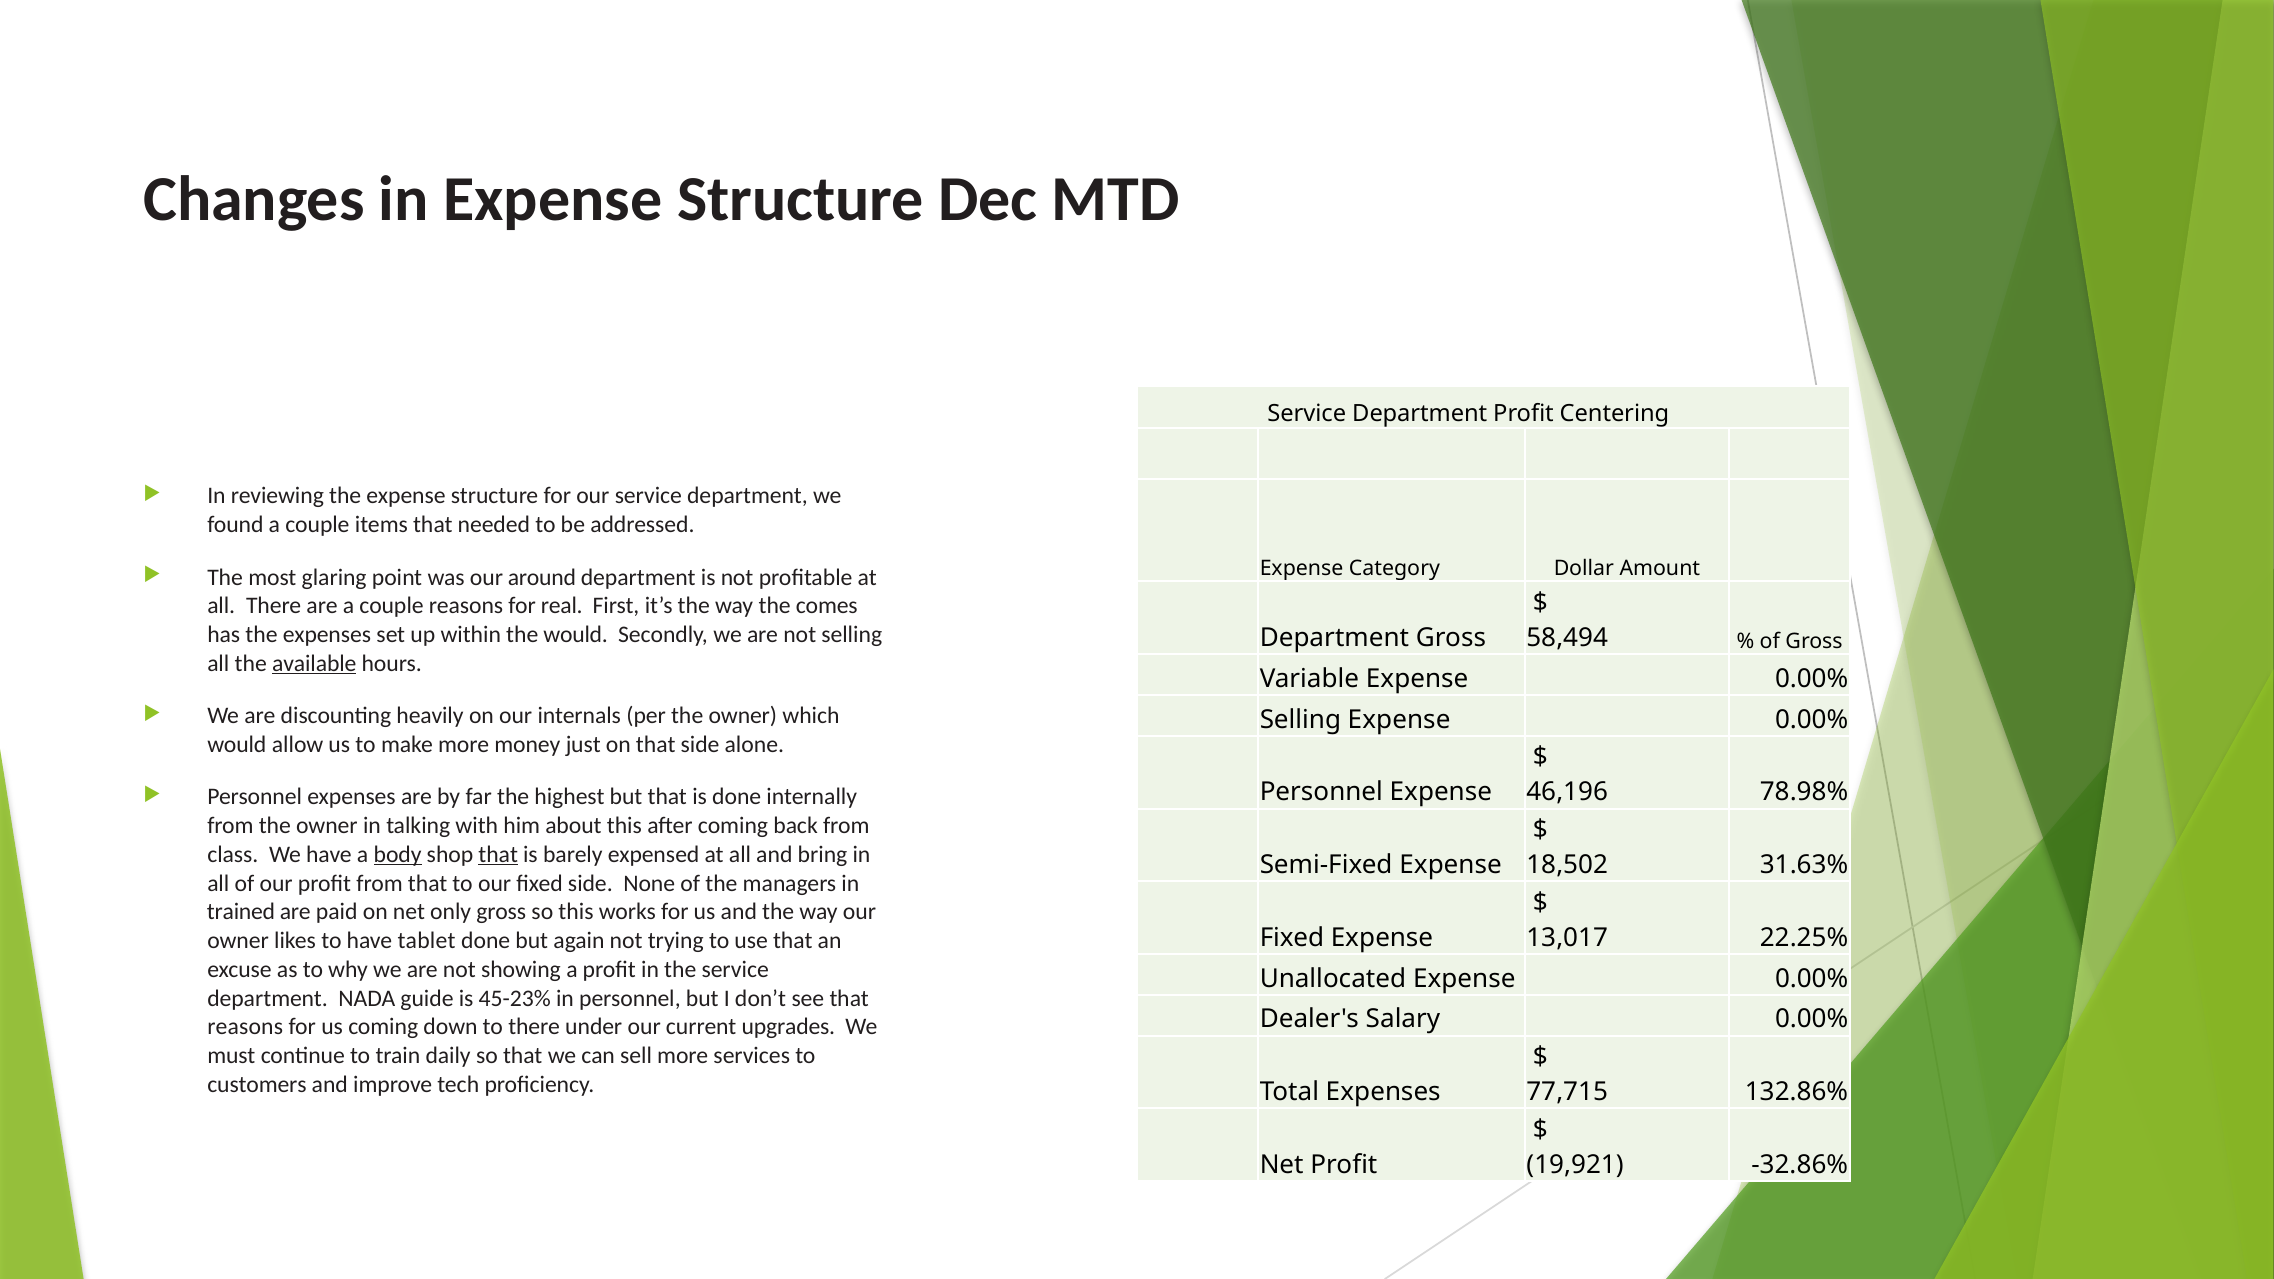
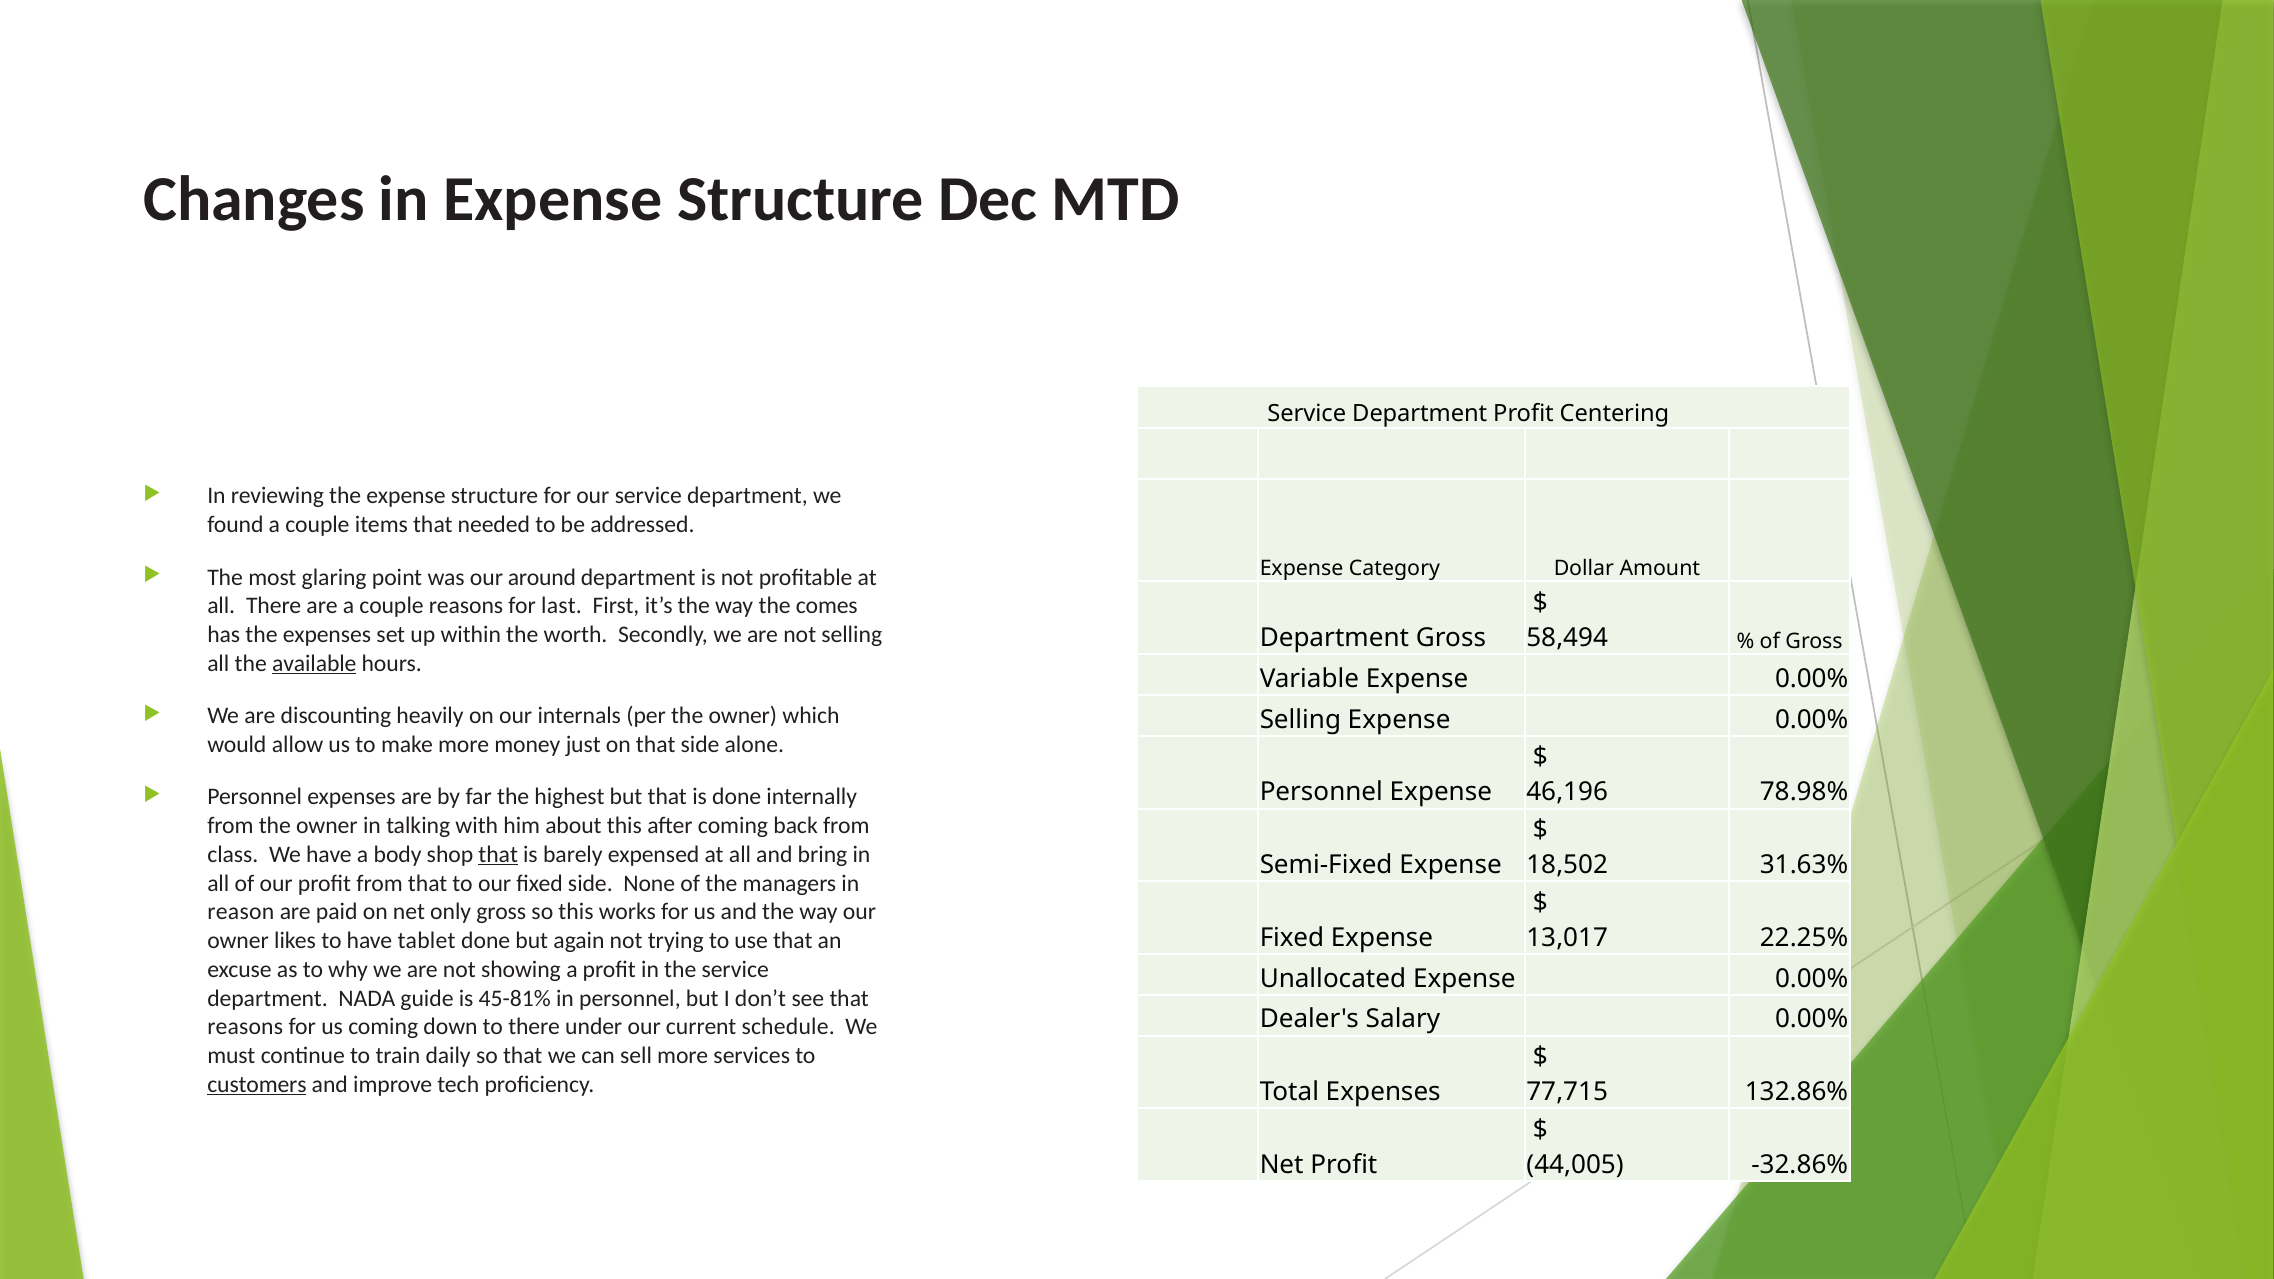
real: real -> last
the would: would -> worth
body underline: present -> none
trained: trained -> reason
45-23%: 45-23% -> 45-81%
upgrades: upgrades -> schedule
customers underline: none -> present
19,921: 19,921 -> 44,005
